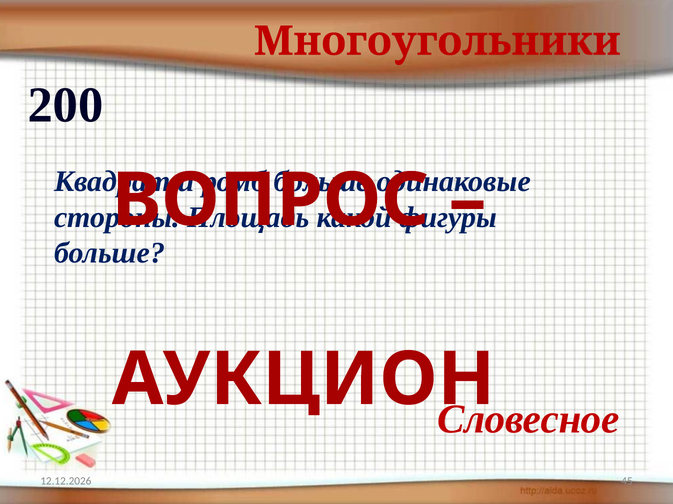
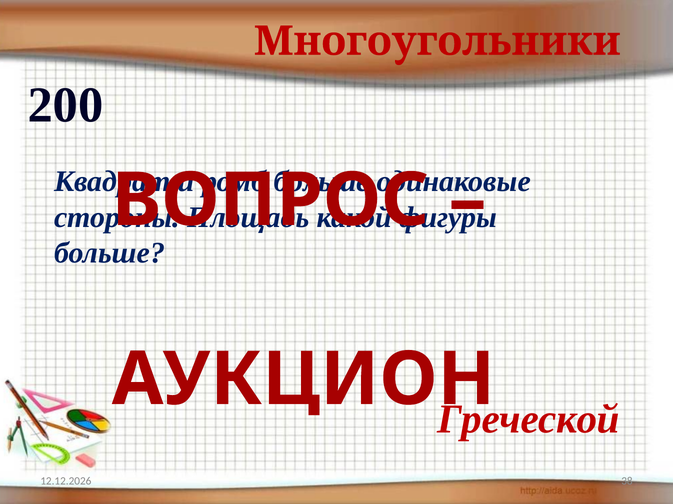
Словесное: Словесное -> Греческой
45: 45 -> 38
